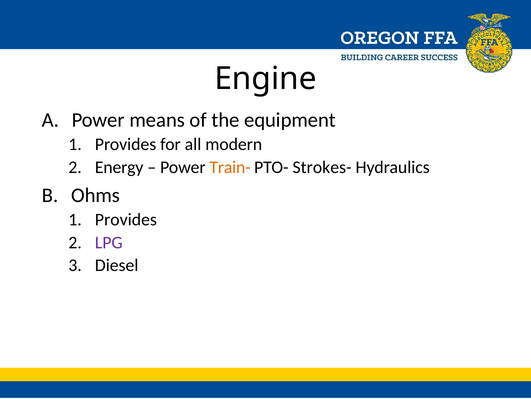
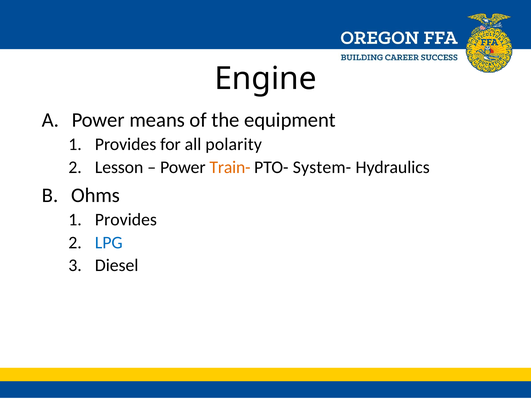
modern: modern -> polarity
Energy: Energy -> Lesson
Strokes-: Strokes- -> System-
LPG colour: purple -> blue
